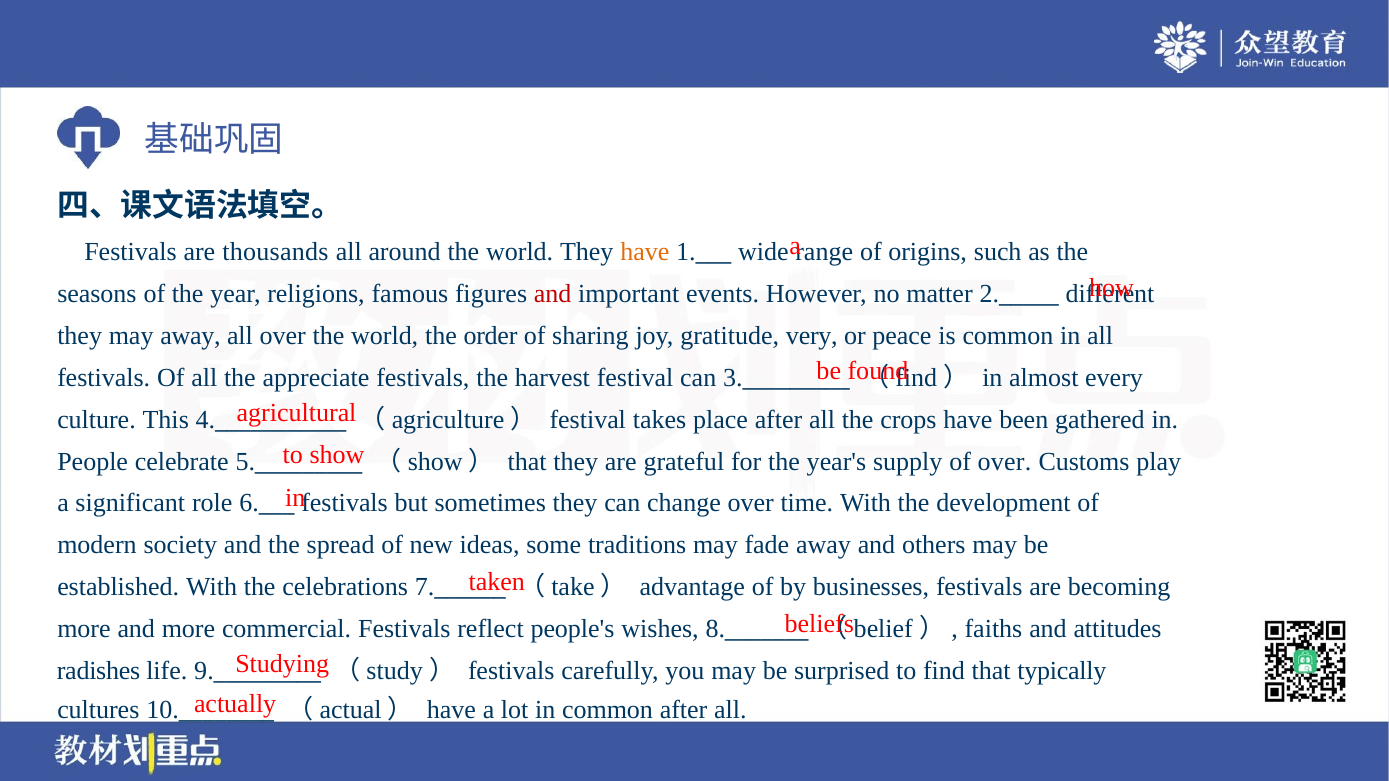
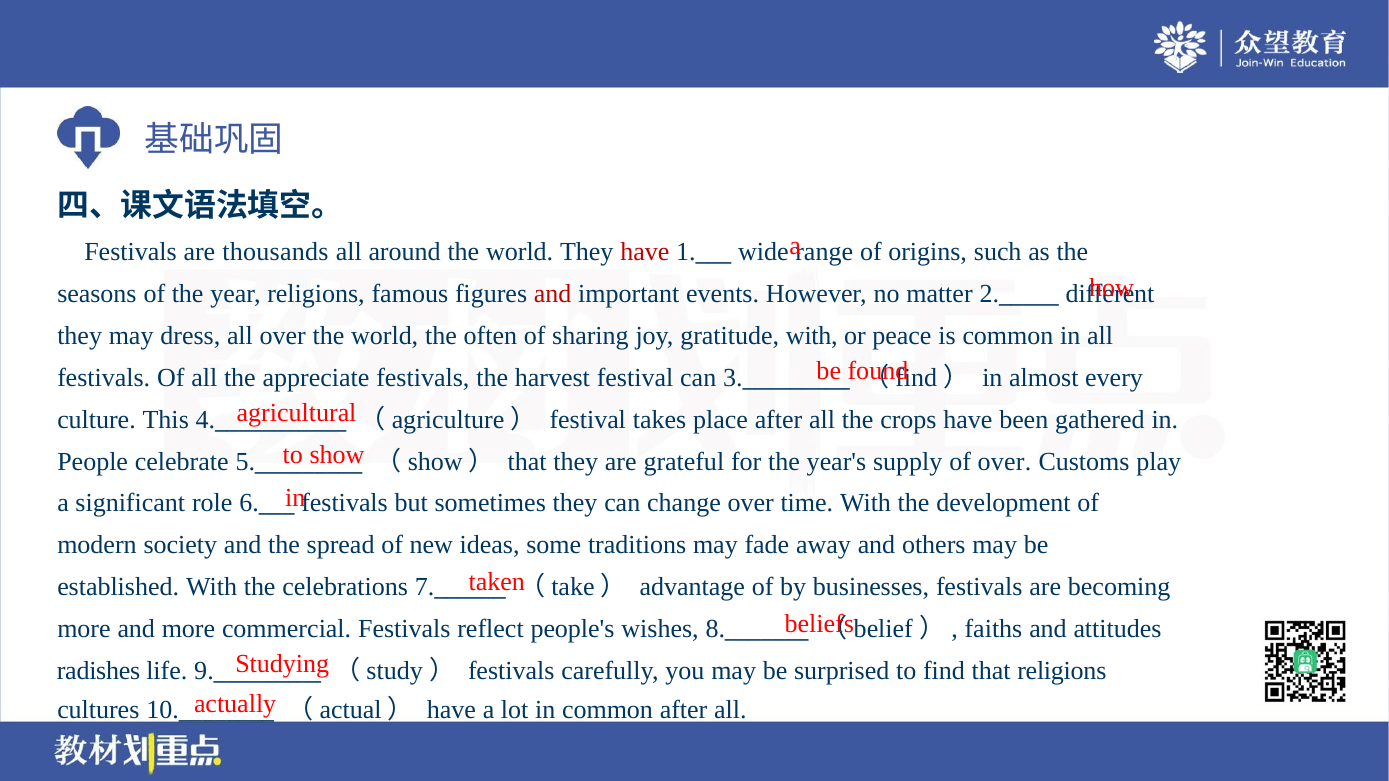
have at (645, 252) colour: orange -> red
may away: away -> dress
order: order -> often
gratitude very: very -> with
that typically: typically -> religions
